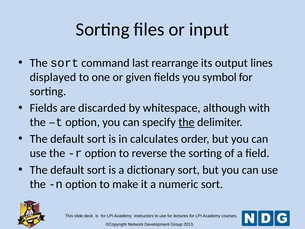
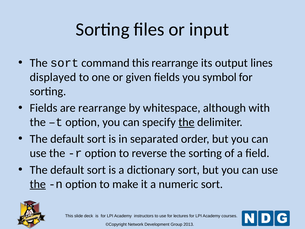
command last: last -> this
are discarded: discarded -> rearrange
calculates: calculates -> separated
the at (38, 184) underline: none -> present
